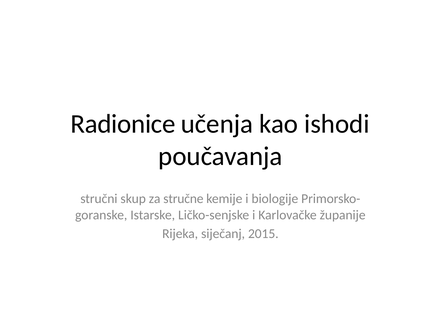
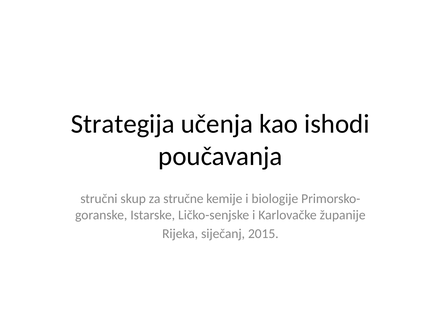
Radionice: Radionice -> Strategija
